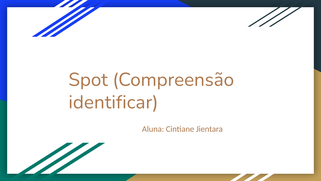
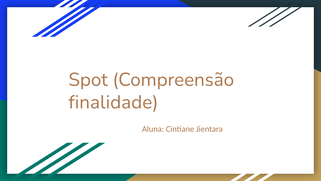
identificar: identificar -> finalidade
